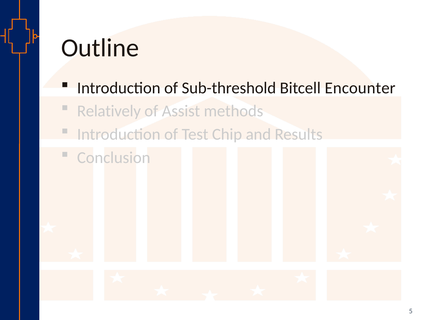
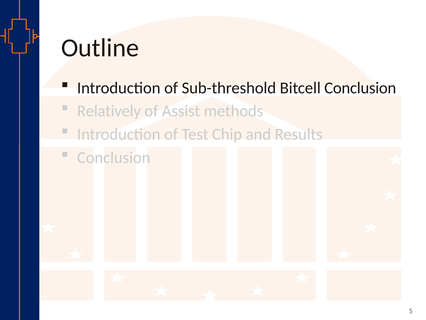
Bitcell Encounter: Encounter -> Conclusion
